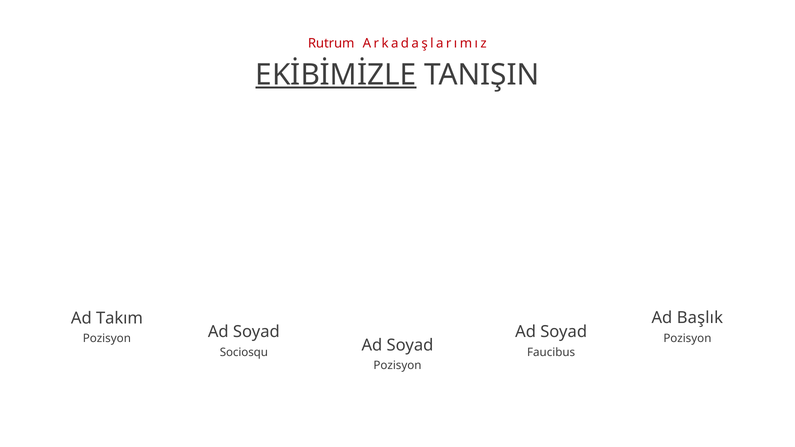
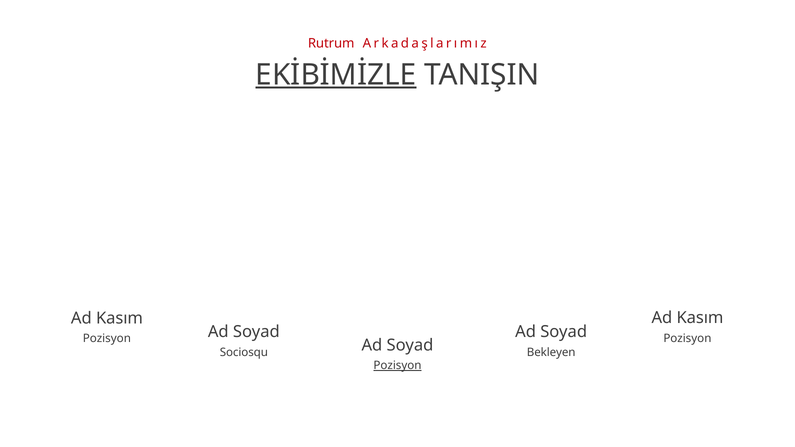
Başlık at (700, 318): Başlık -> Kasım
Takım at (119, 318): Takım -> Kasım
Faucibus: Faucibus -> Bekleyen
Pozisyon at (397, 366) underline: none -> present
